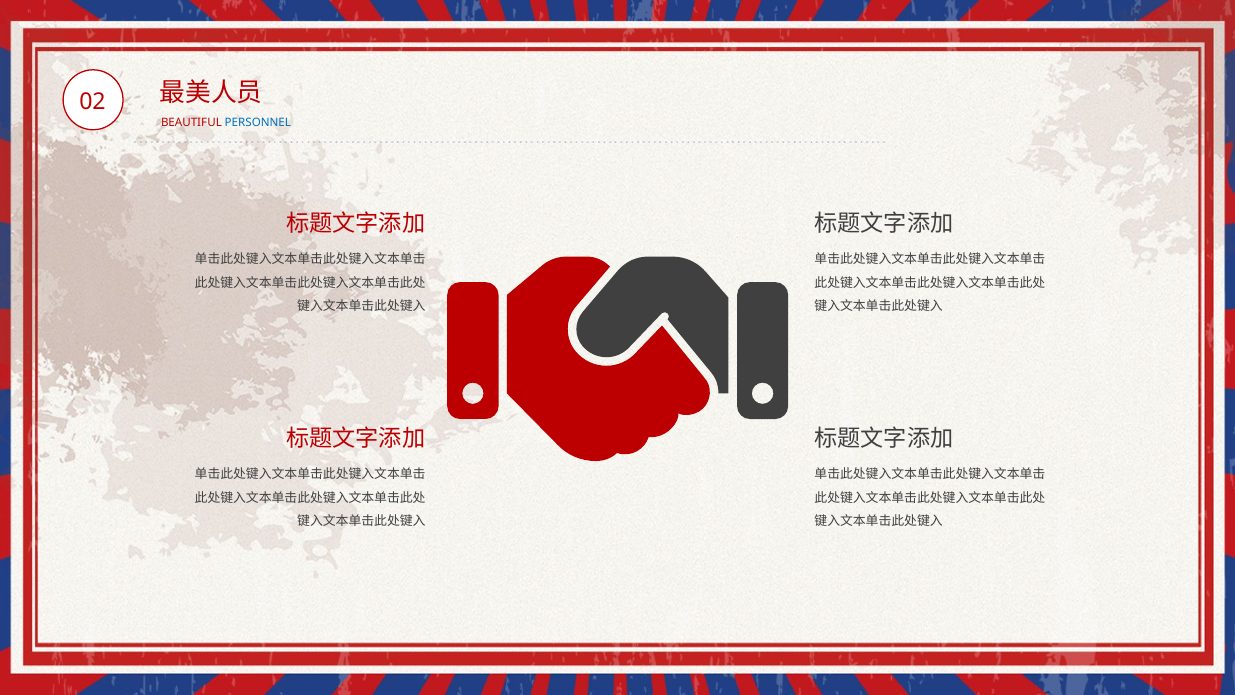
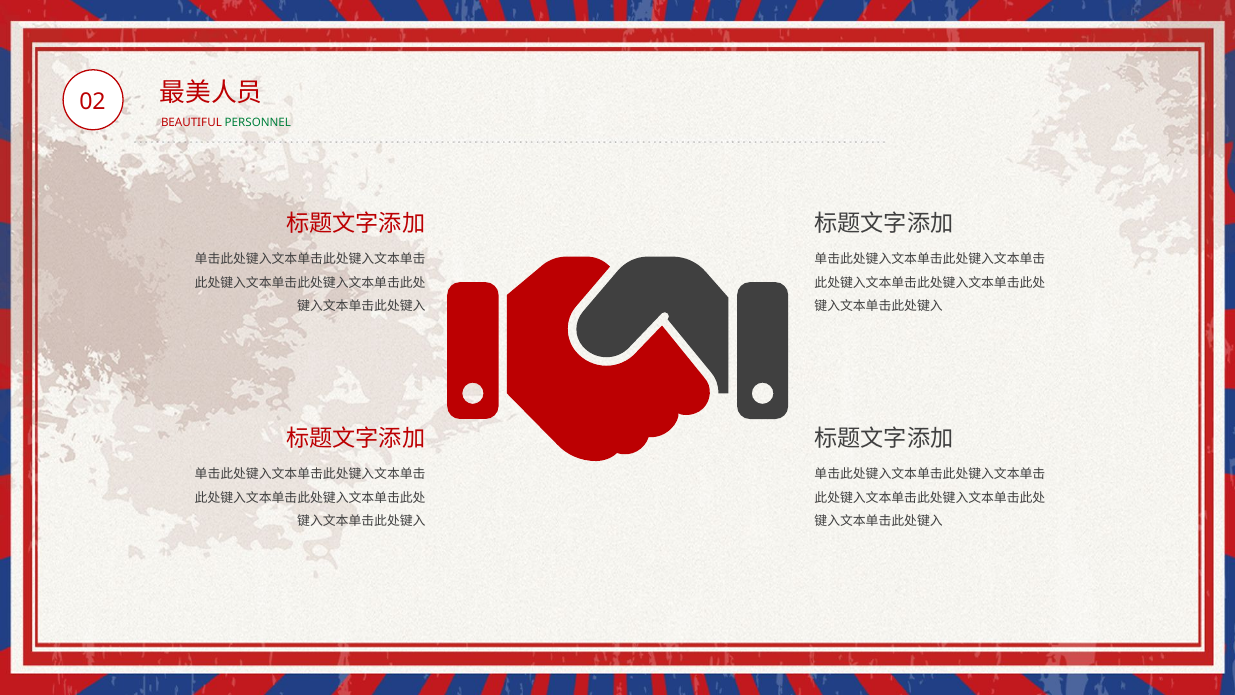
PERSONNEL colour: blue -> green
